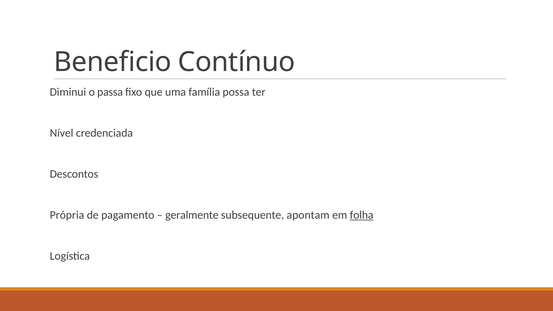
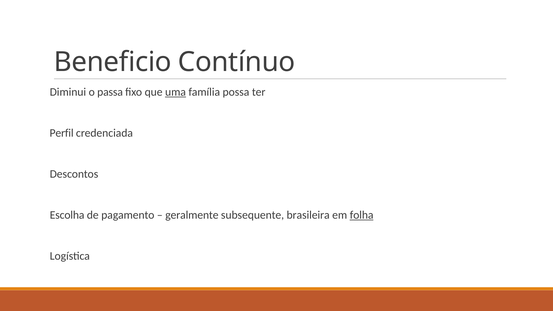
uma underline: none -> present
Nível: Nível -> Perfil
Própria: Própria -> Escolha
apontam: apontam -> brasileira
